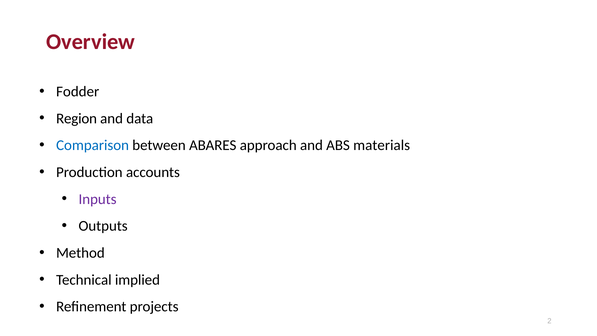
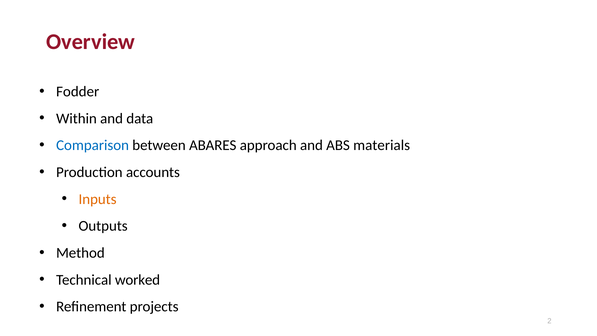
Region: Region -> Within
Inputs colour: purple -> orange
implied: implied -> worked
